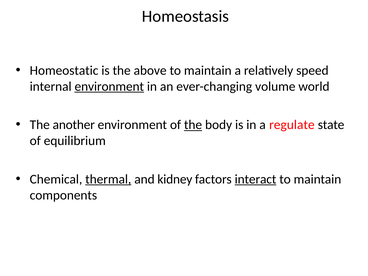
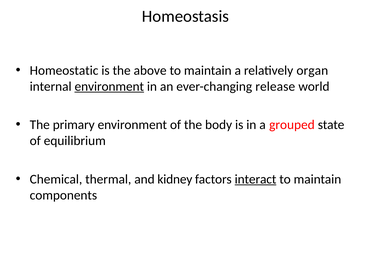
speed: speed -> organ
volume: volume -> release
another: another -> primary
the at (193, 125) underline: present -> none
regulate: regulate -> grouped
thermal underline: present -> none
